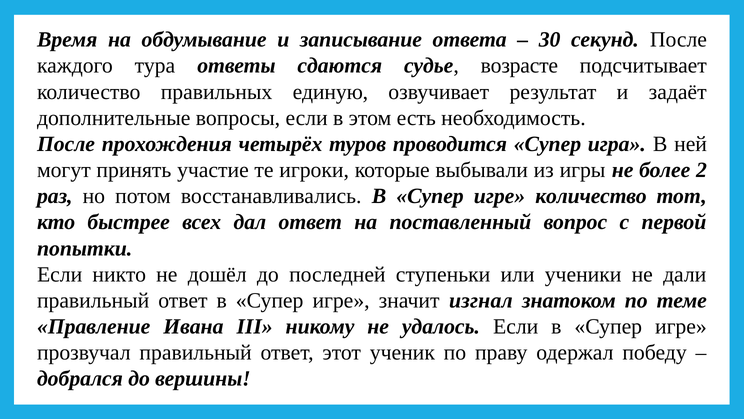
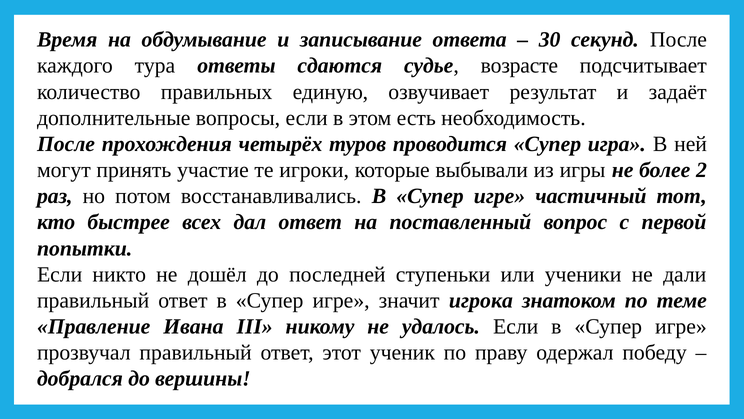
игре количество: количество -> частичный
изгнал: изгнал -> игрока
